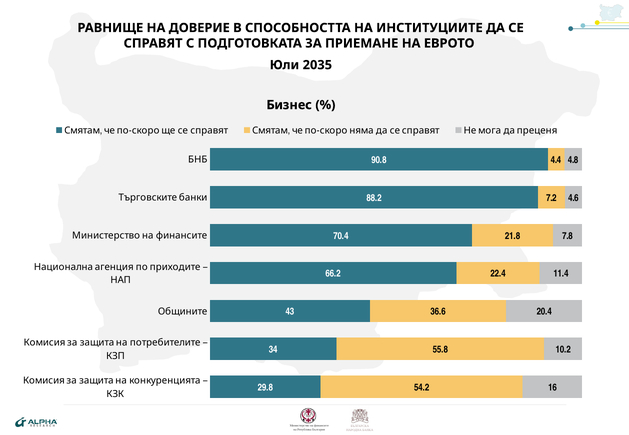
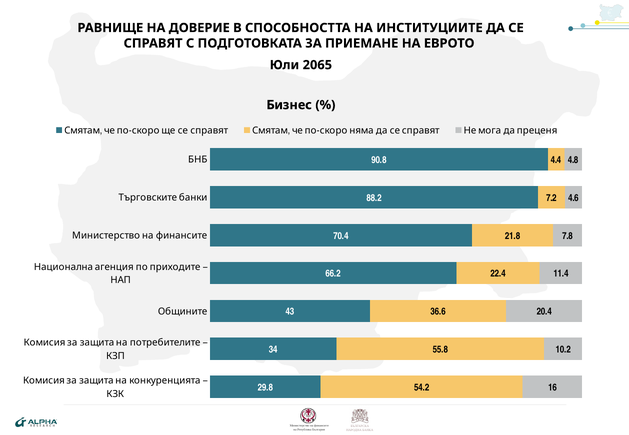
2035: 2035 -> 2065
